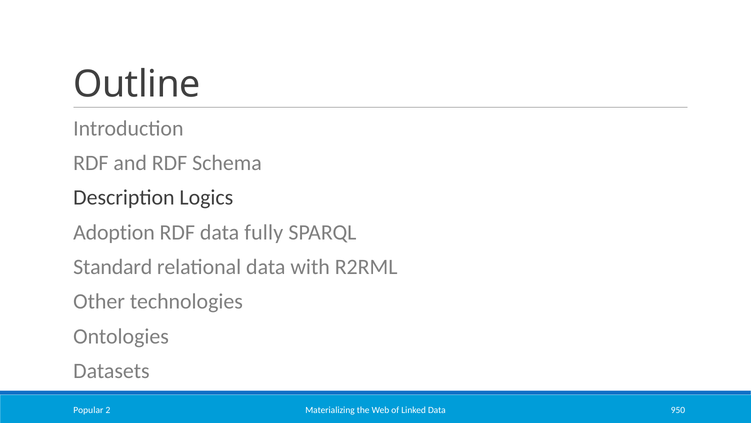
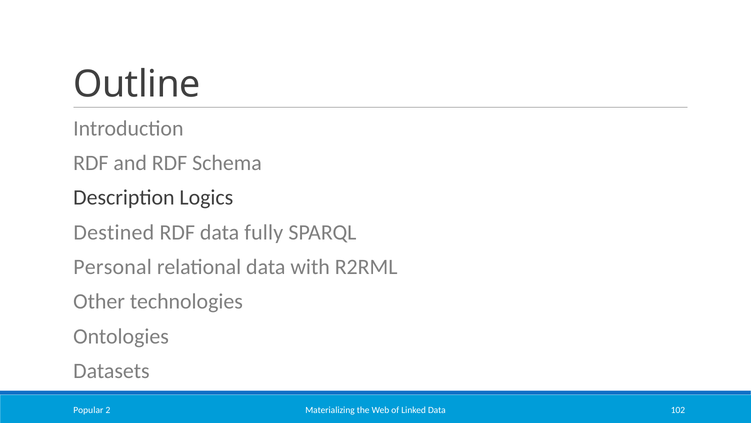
Adoption: Adoption -> Destined
Standard: Standard -> Personal
950: 950 -> 102
